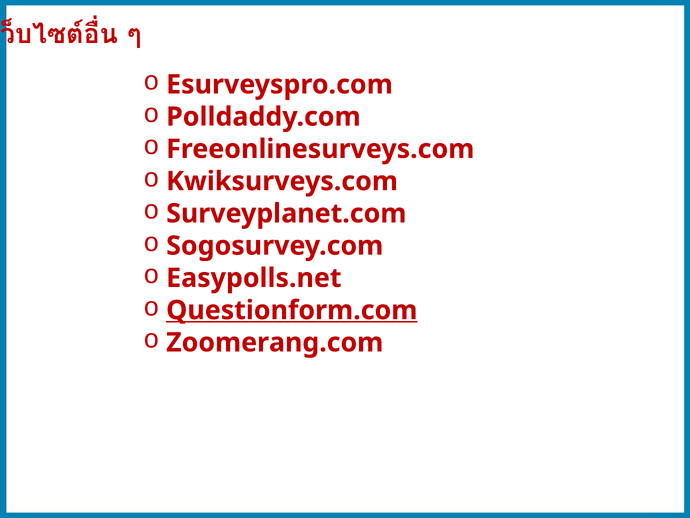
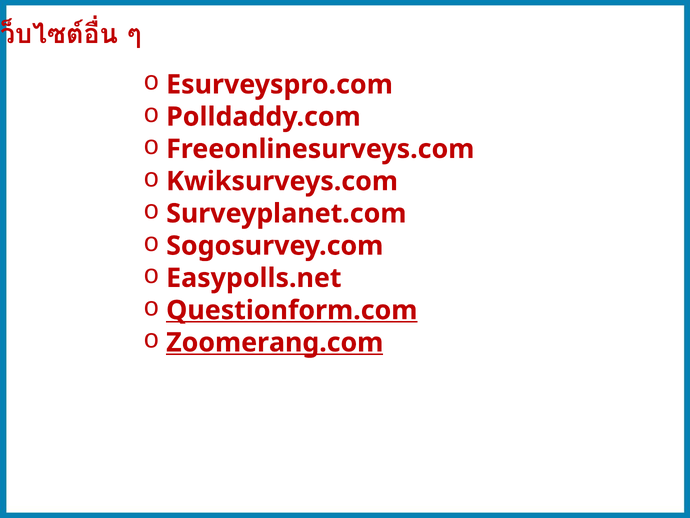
Zoomerang.com underline: none -> present
